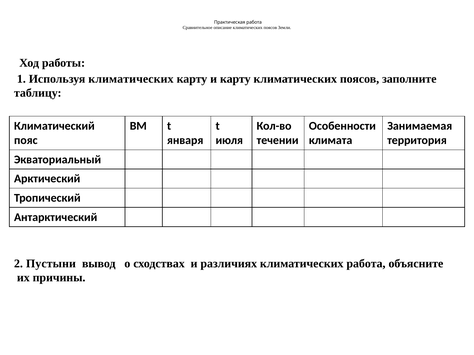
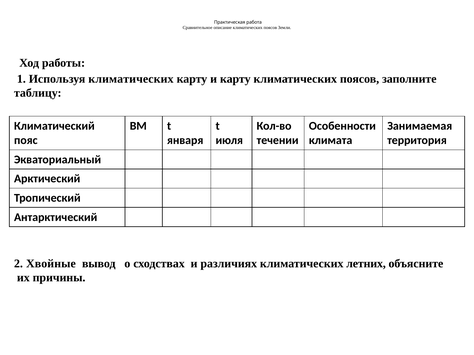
Пустыни: Пустыни -> Хвойные
климатических работа: работа -> летних
